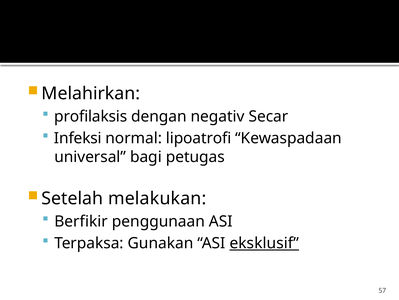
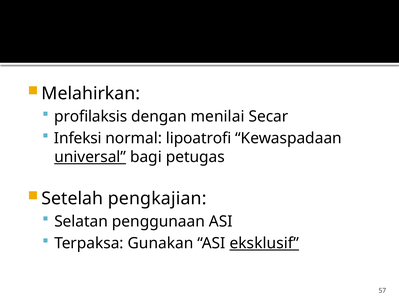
negativ: negativ -> menilai
universal underline: none -> present
melakukan: melakukan -> pengkajian
Berfikir: Berfikir -> Selatan
